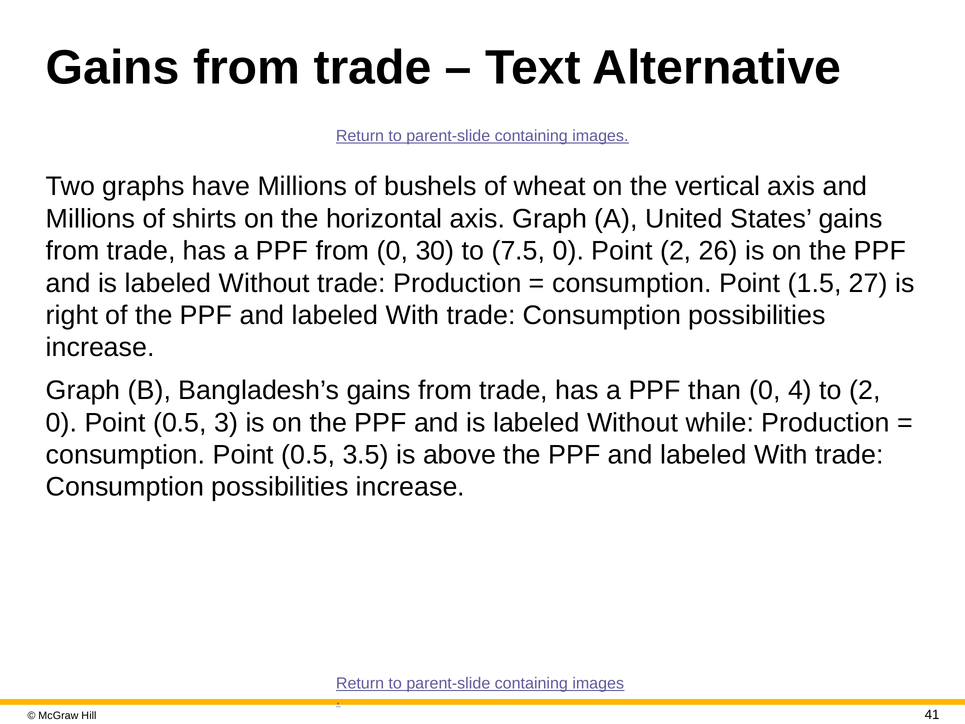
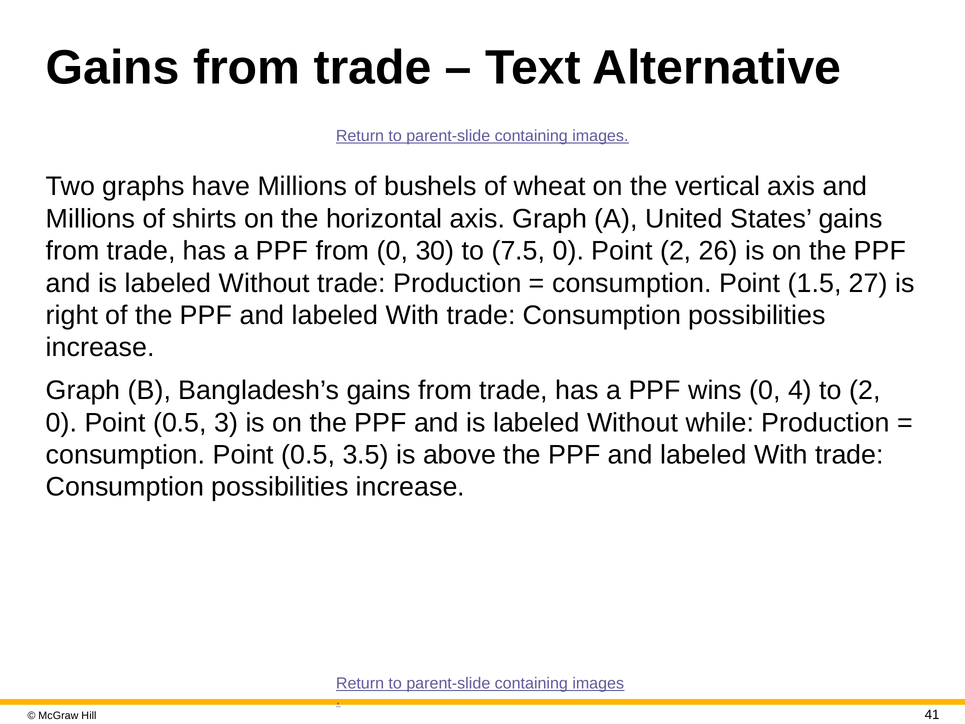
than: than -> wins
